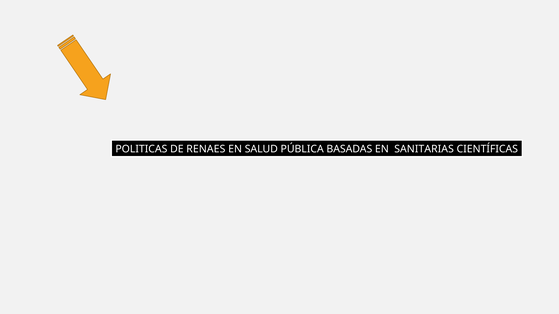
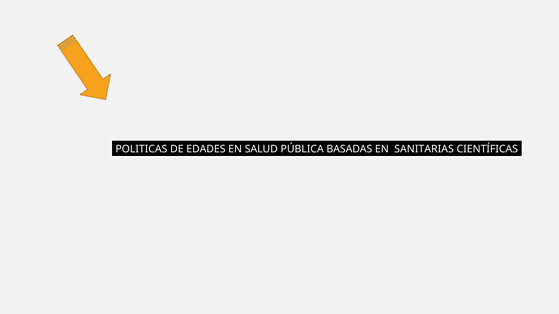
RENAES: RENAES -> EDADES
